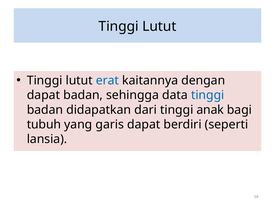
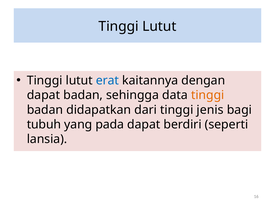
tinggi at (208, 95) colour: blue -> orange
anak: anak -> jenis
garis: garis -> pada
